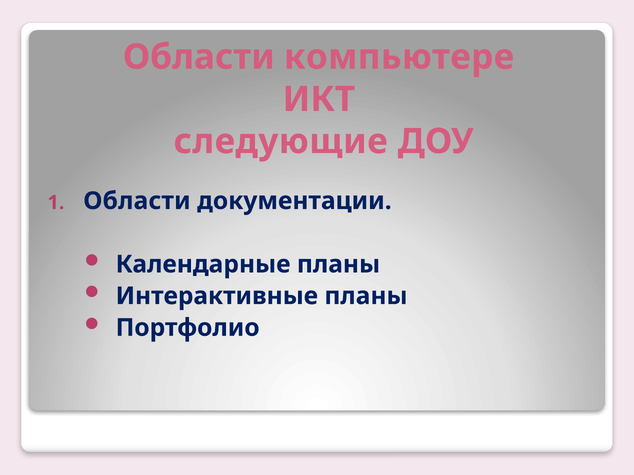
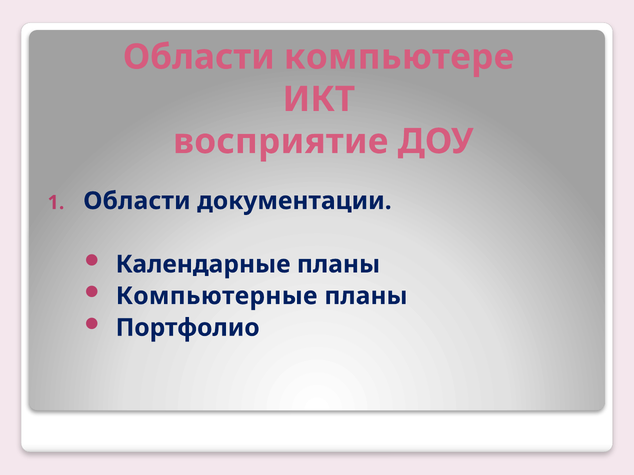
следующие: следующие -> восприятие
Интерактивные: Интерактивные -> Компьютерные
